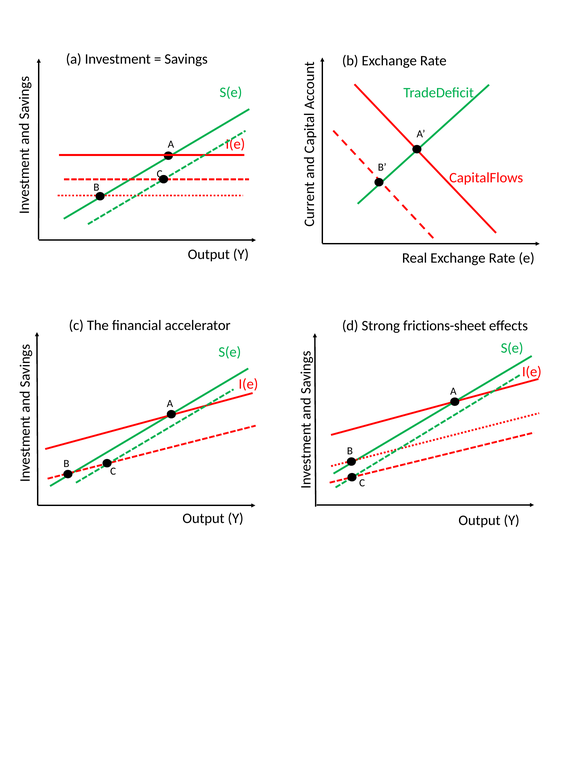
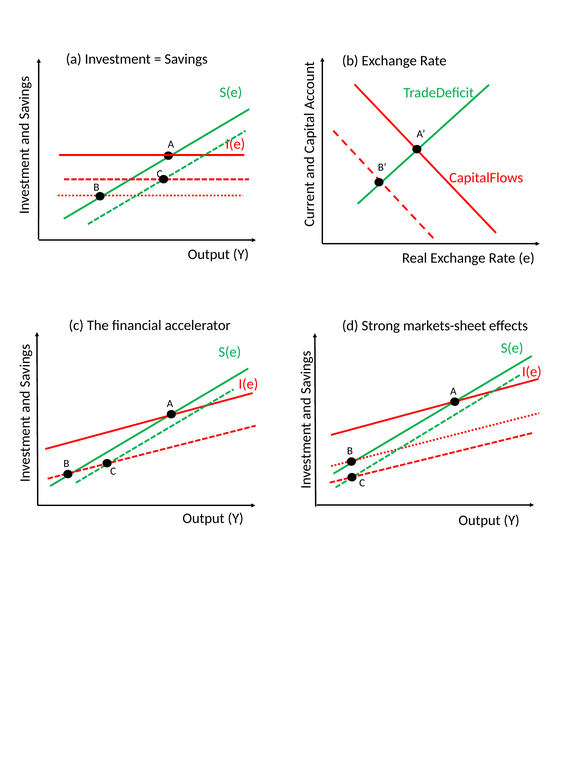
frictions-sheet: frictions-sheet -> markets-sheet
